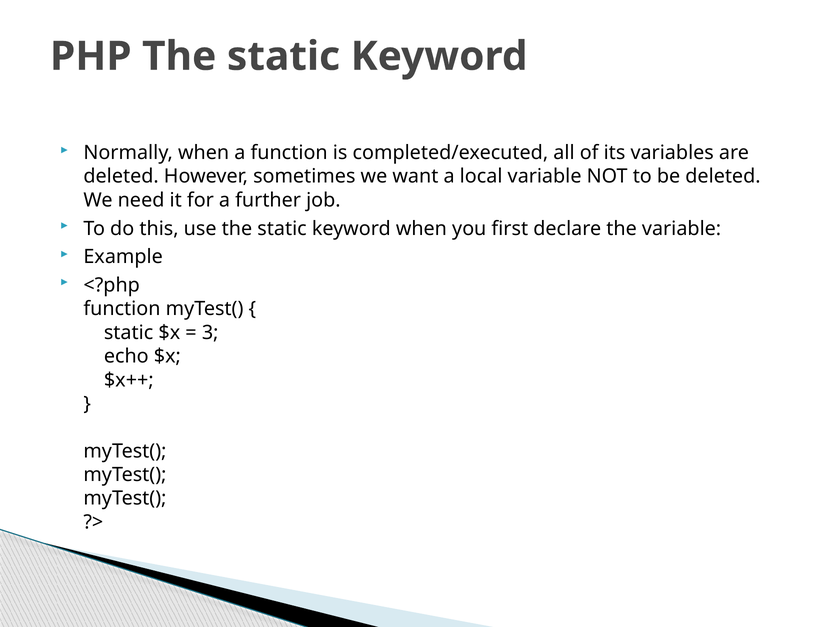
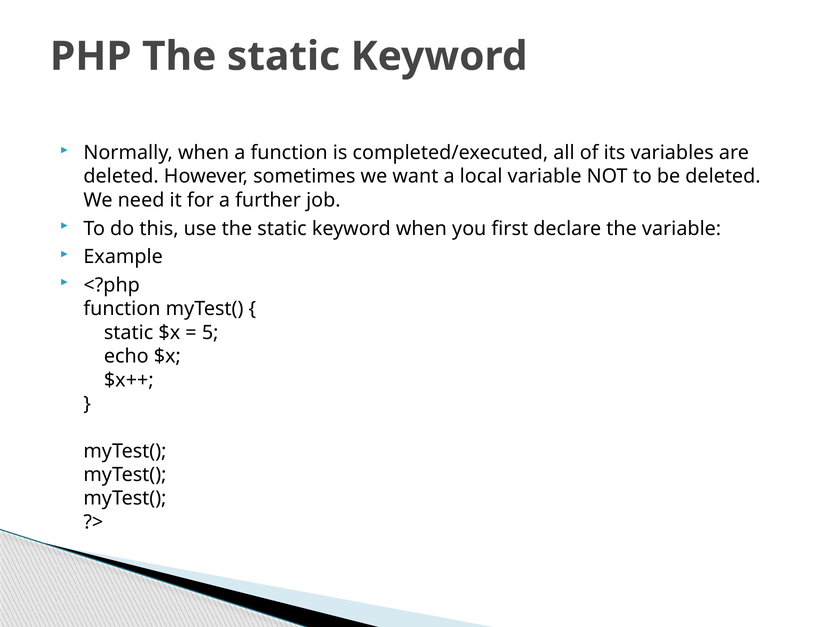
3: 3 -> 5
